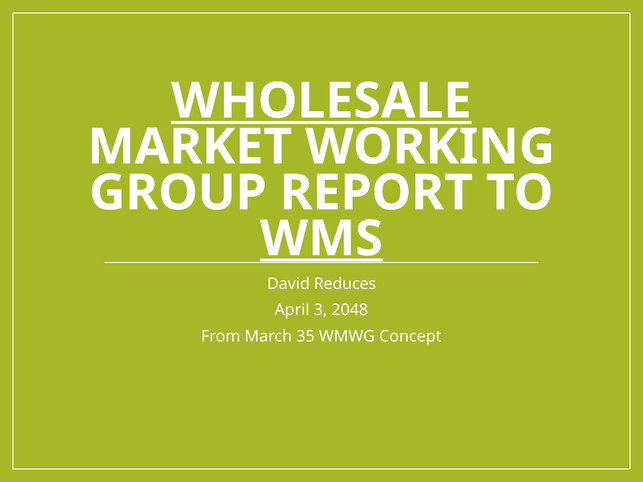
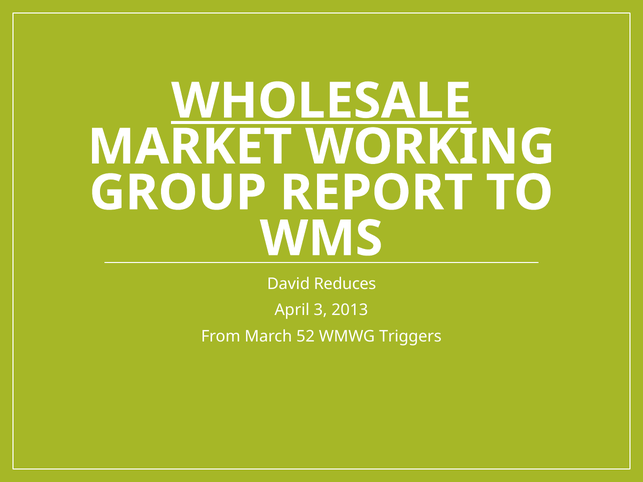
WMS underline: present -> none
2048: 2048 -> 2013
35: 35 -> 52
Concept: Concept -> Triggers
